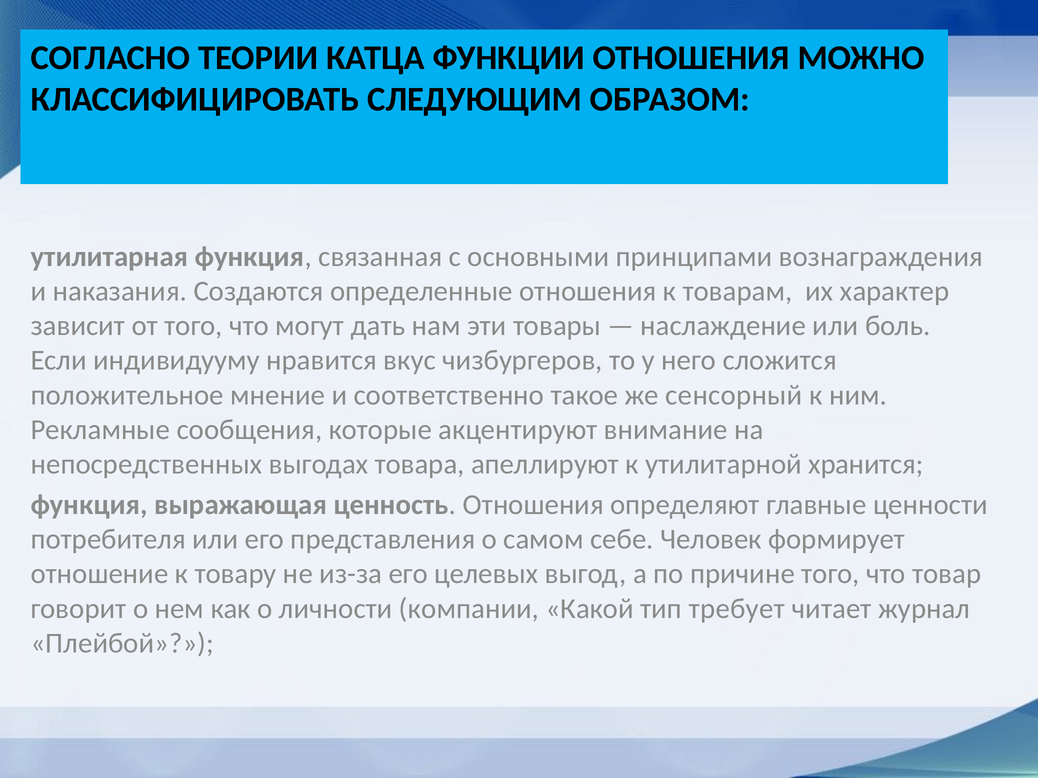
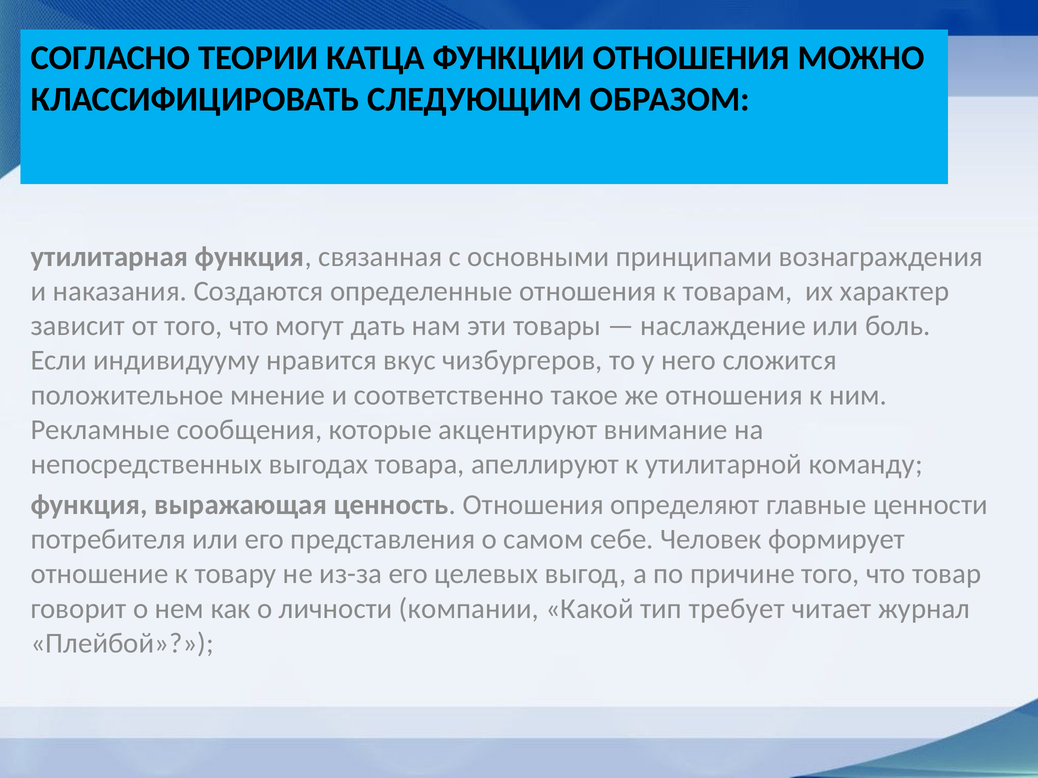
же сенсорный: сенсорный -> отношения
хранится: хранится -> команду
